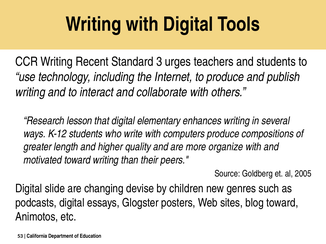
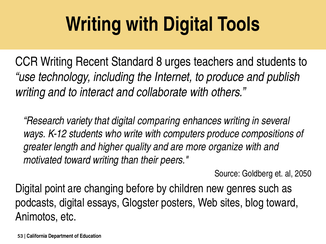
3: 3 -> 8
lesson: lesson -> variety
elementary: elementary -> comparing
2005: 2005 -> 2050
slide: slide -> point
devise: devise -> before
